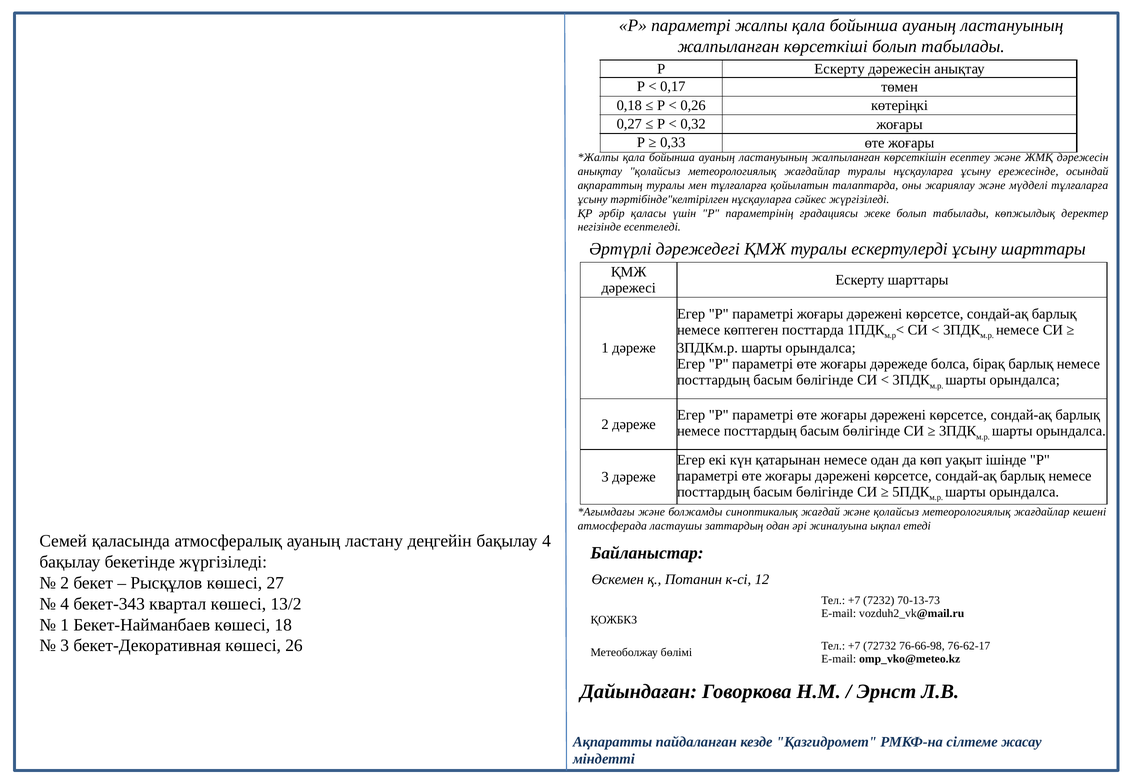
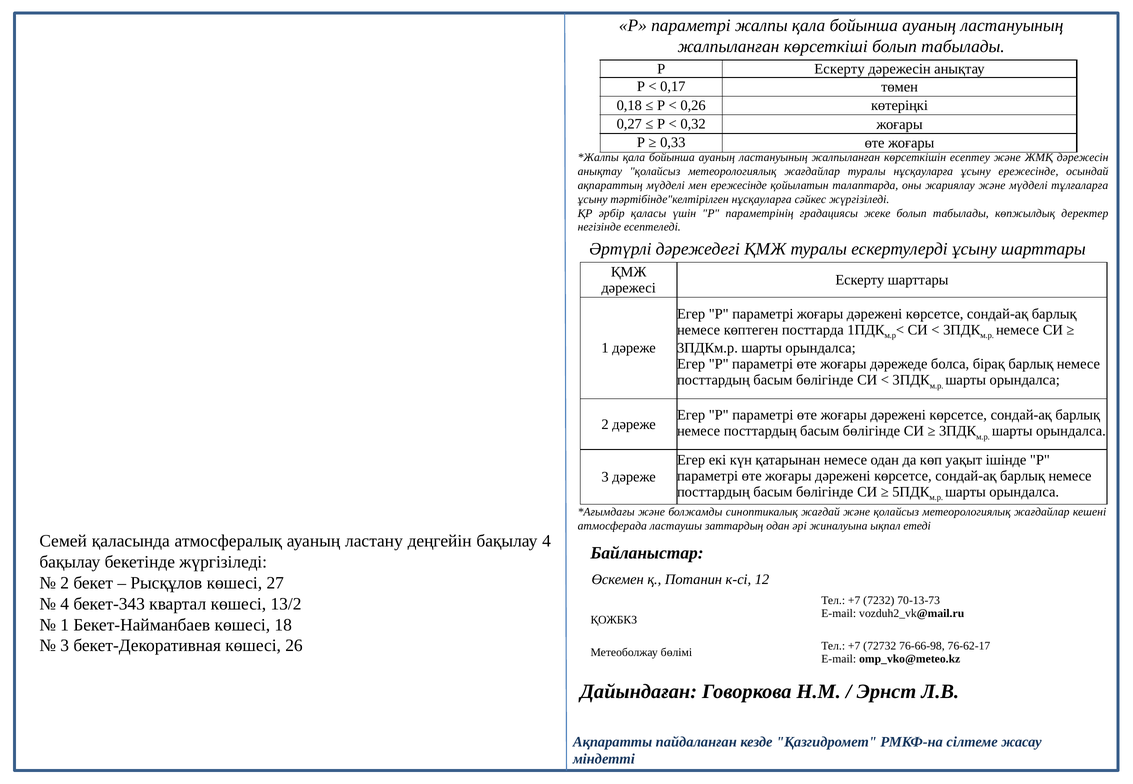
ақпараттың туралы: туралы -> мүдделі
мен тұлғаларға: тұлғаларға -> ережесінде
